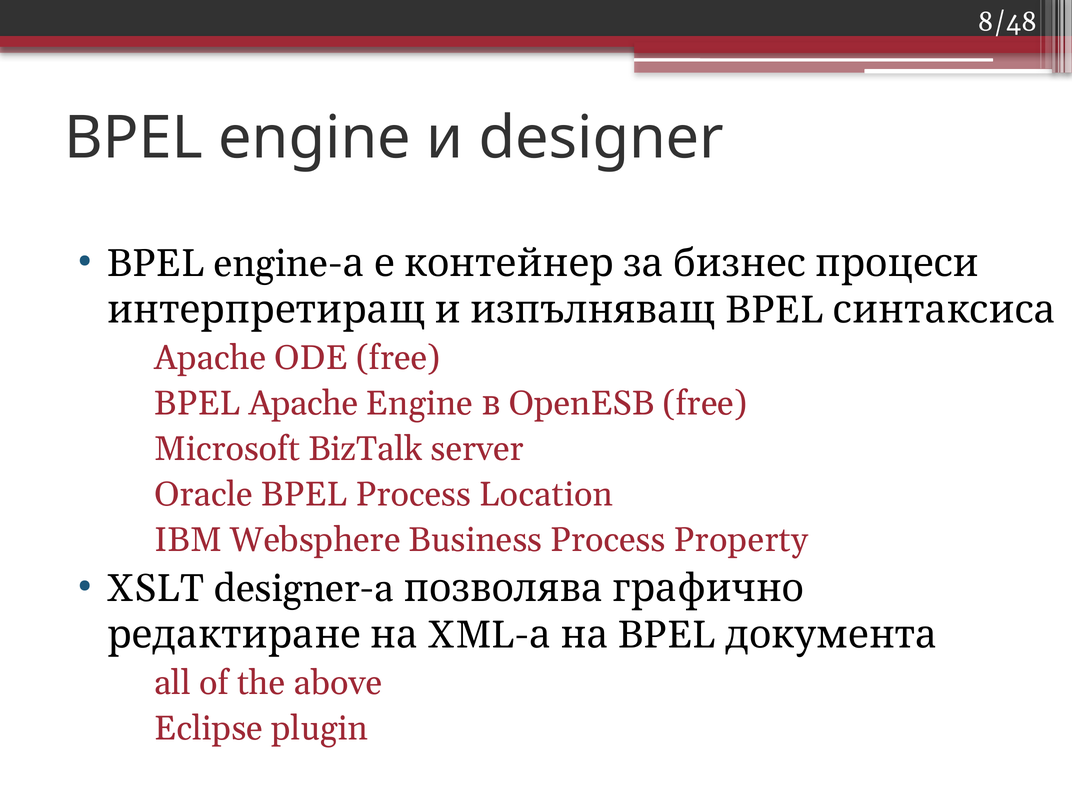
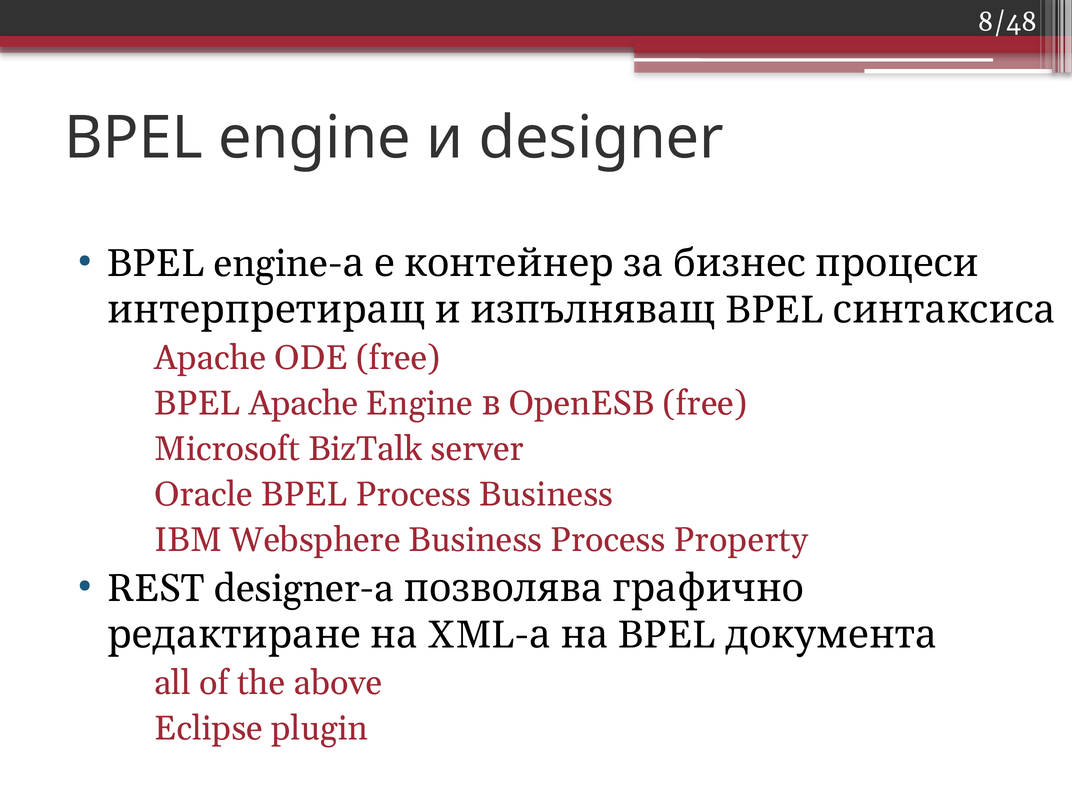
Process Location: Location -> Business
XSLT: XSLT -> REST
